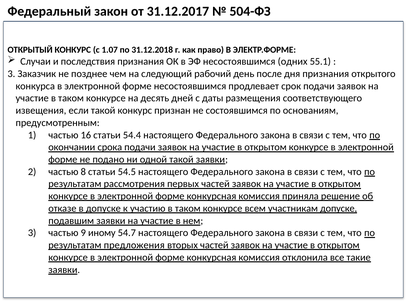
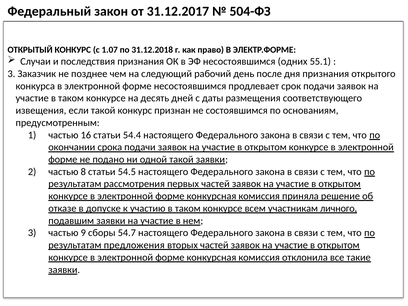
участникам допуске: допуске -> личного
иному: иному -> сборы
